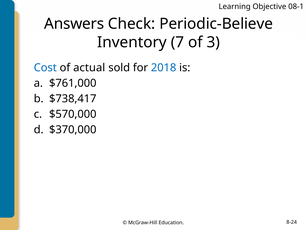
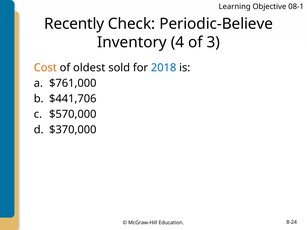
Answers: Answers -> Recently
7: 7 -> 4
Cost colour: blue -> orange
actual: actual -> oldest
$738,417: $738,417 -> $441,706
